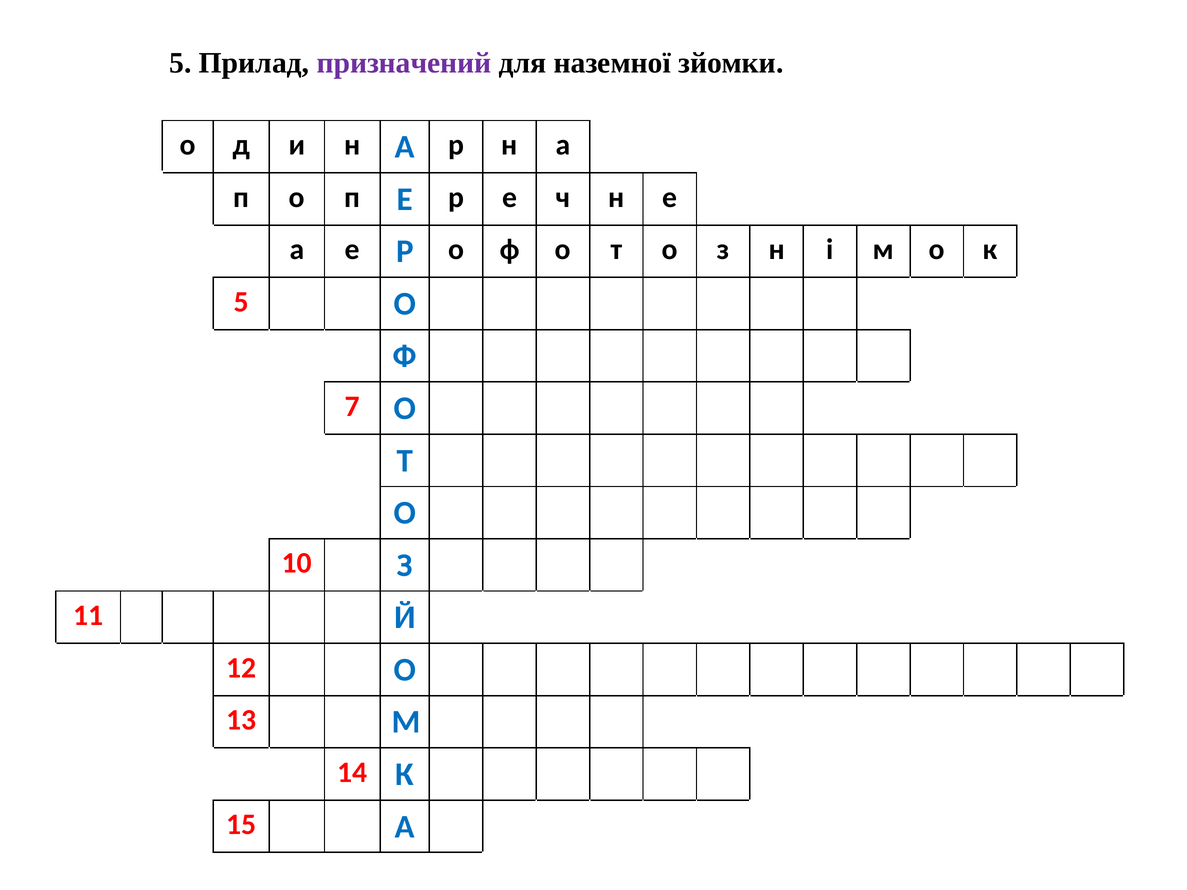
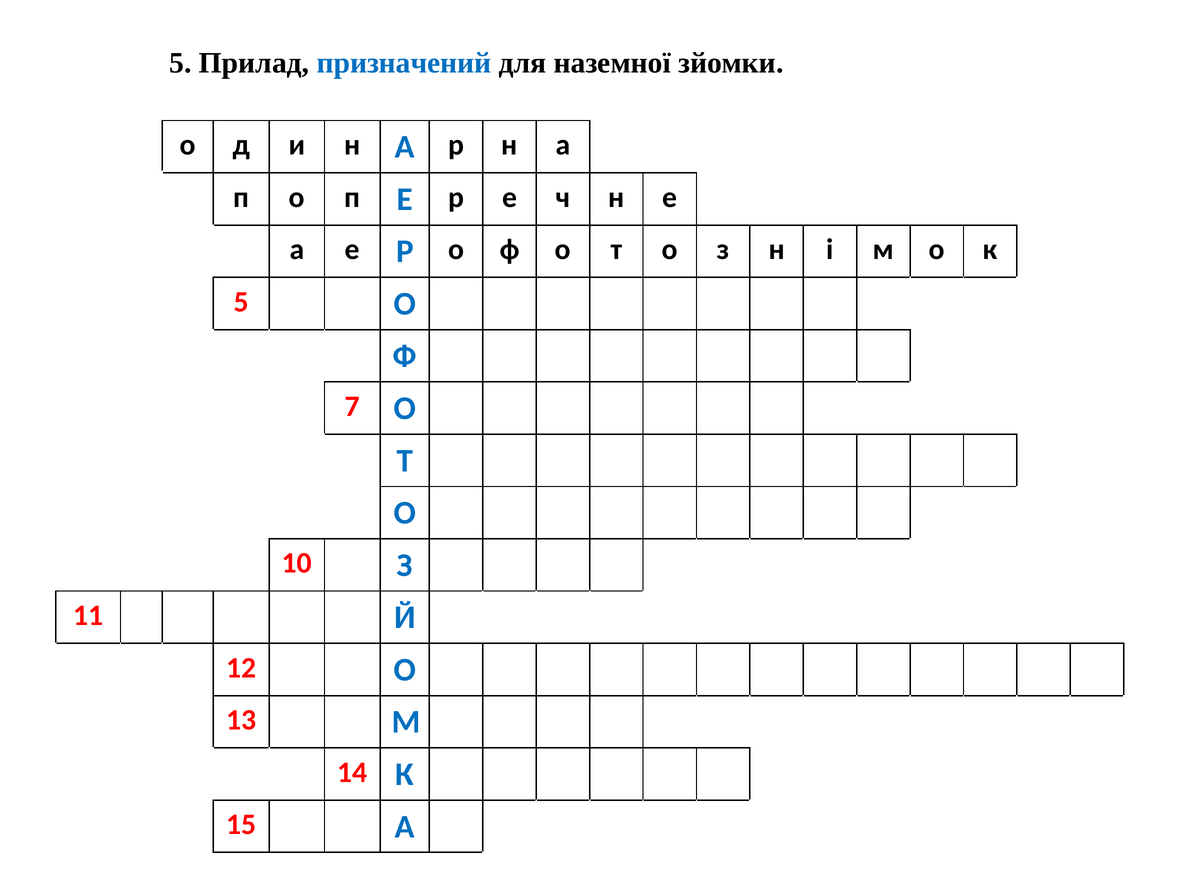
призначений colour: purple -> blue
